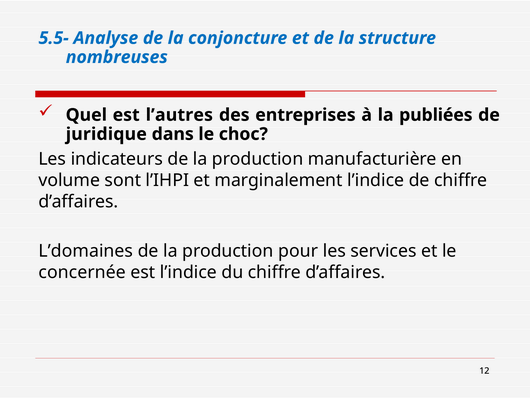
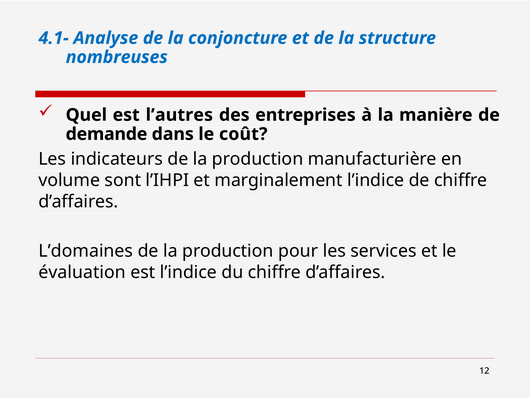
5.5-: 5.5- -> 4.1-
publiées: publiées -> manière
juridique: juridique -> demande
choc: choc -> coût
concernée: concernée -> évaluation
